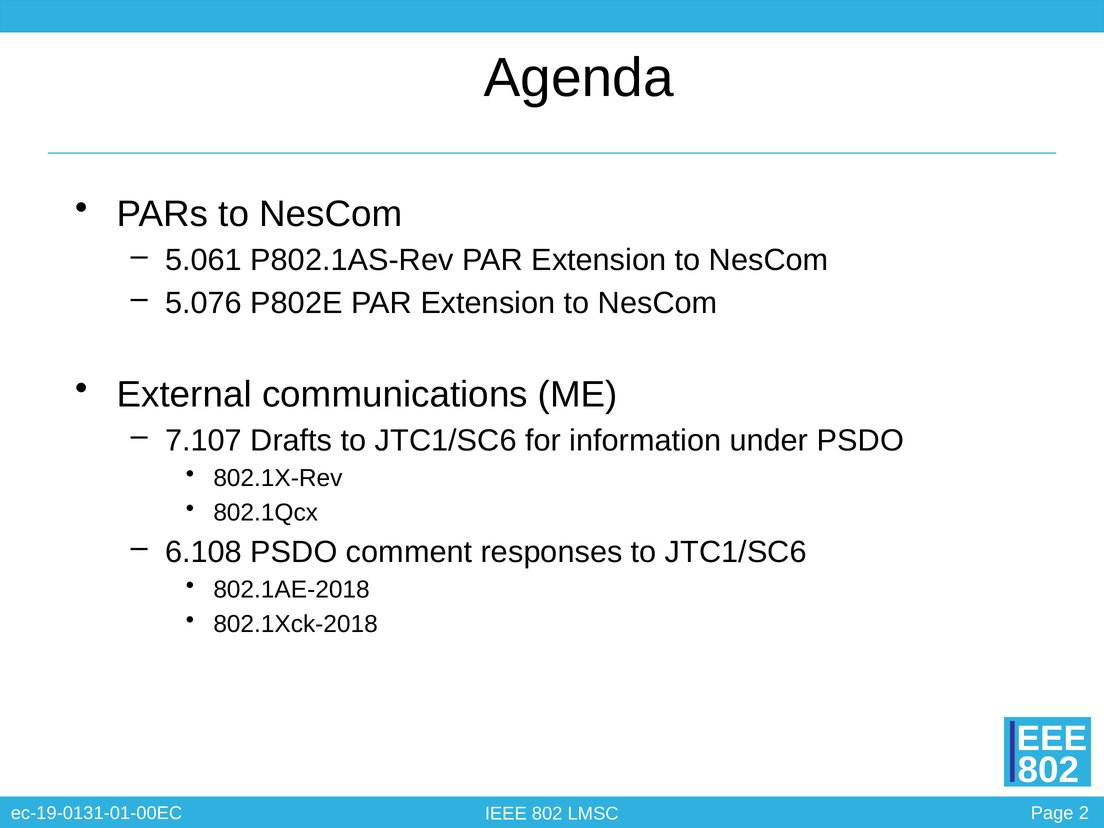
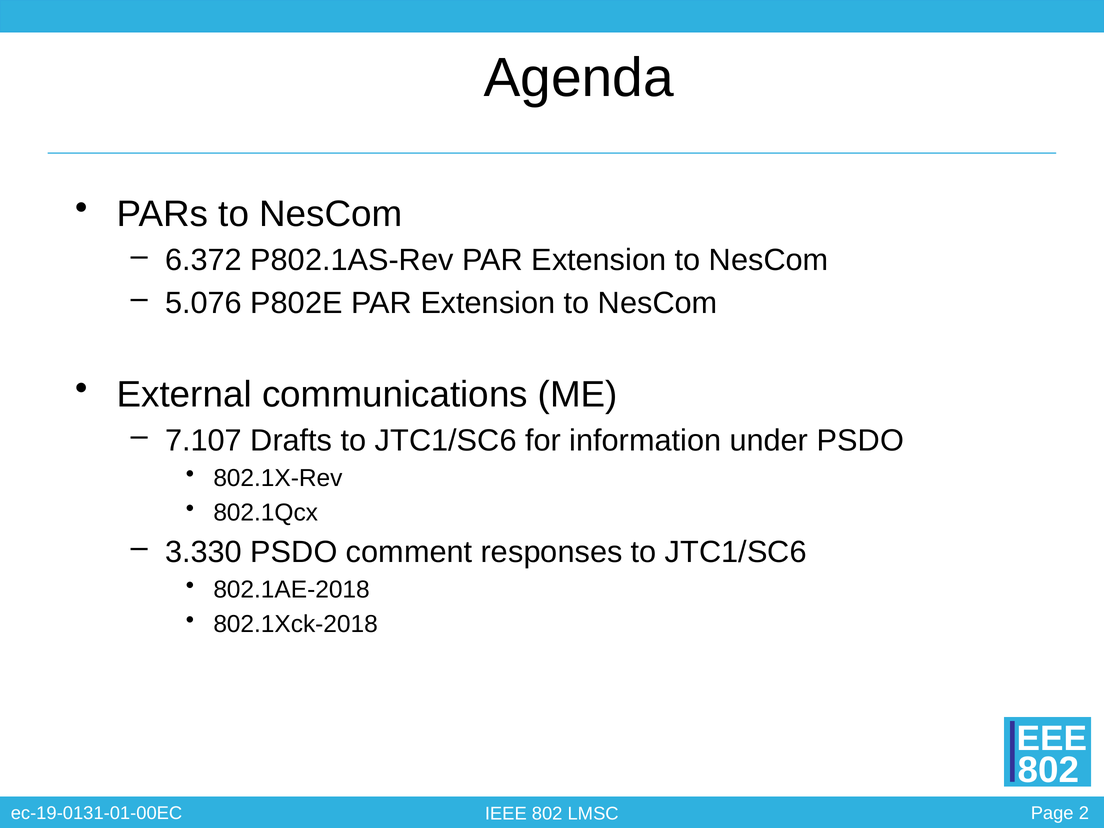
5.061: 5.061 -> 6.372
6.108: 6.108 -> 3.330
